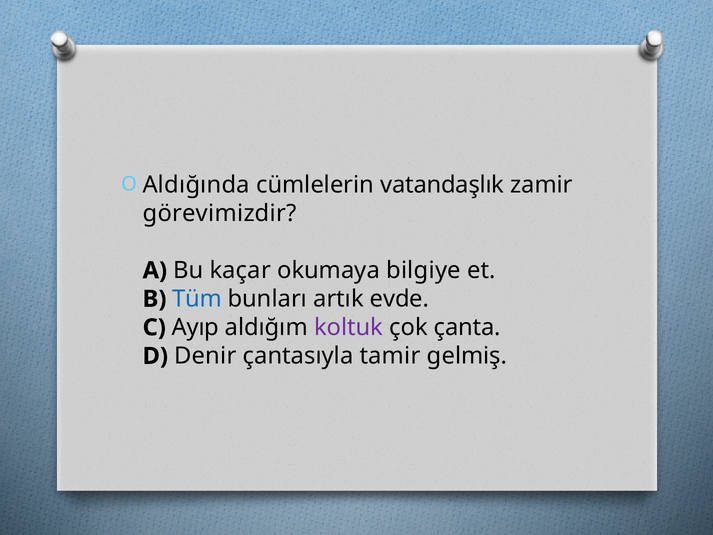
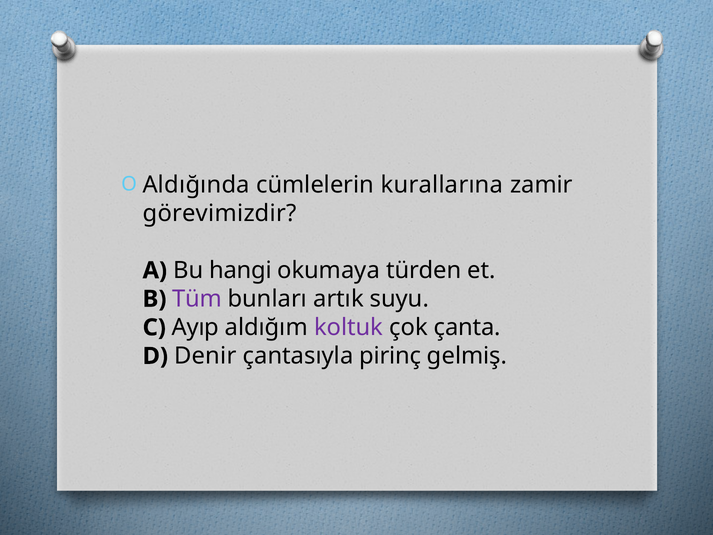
vatandaşlık: vatandaşlık -> kurallarına
kaçar: kaçar -> hangi
bilgiye: bilgiye -> türden
Tüm colour: blue -> purple
evde: evde -> suyu
tamir: tamir -> pirinç
